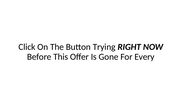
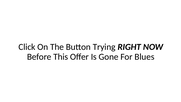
Every: Every -> Blues
